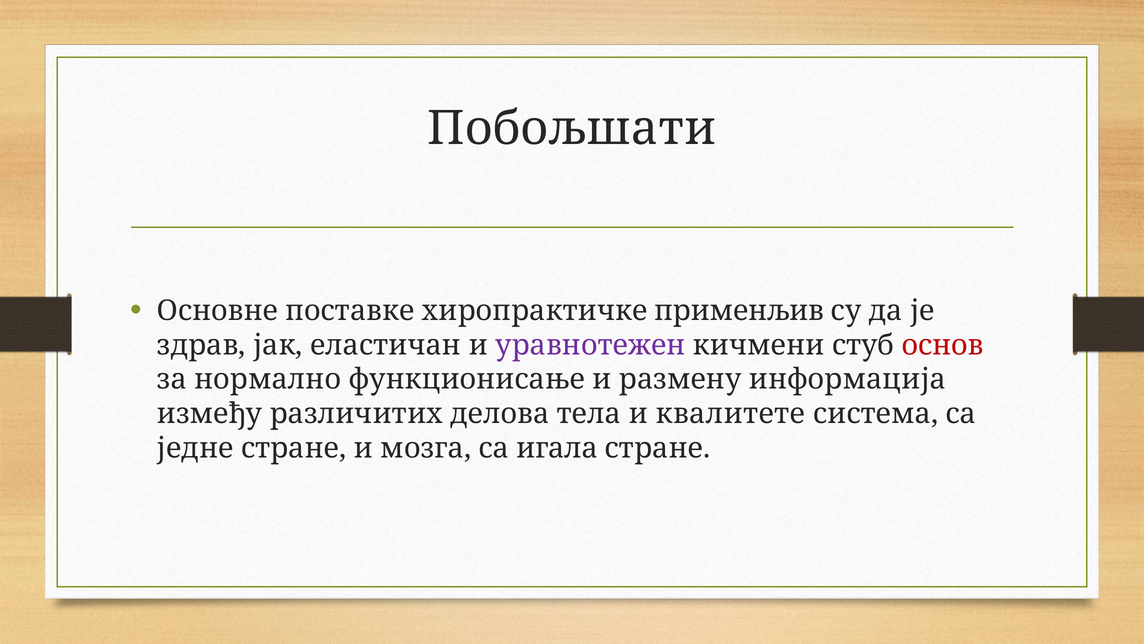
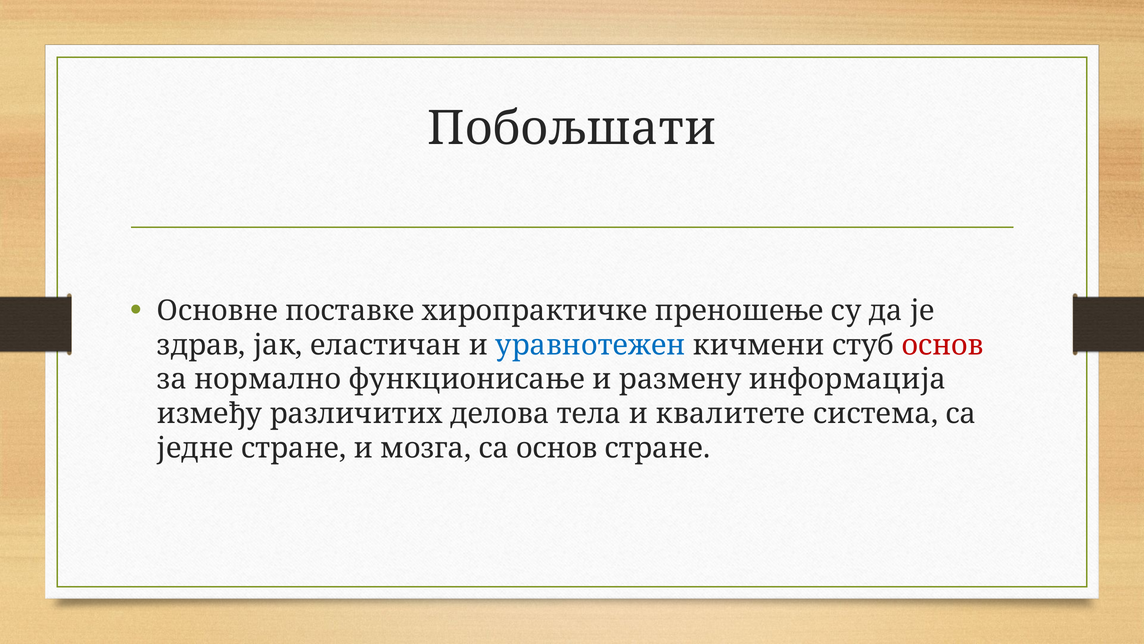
применљив: применљив -> преношење
уравнотежен colour: purple -> blue
са игала: игала -> основ
